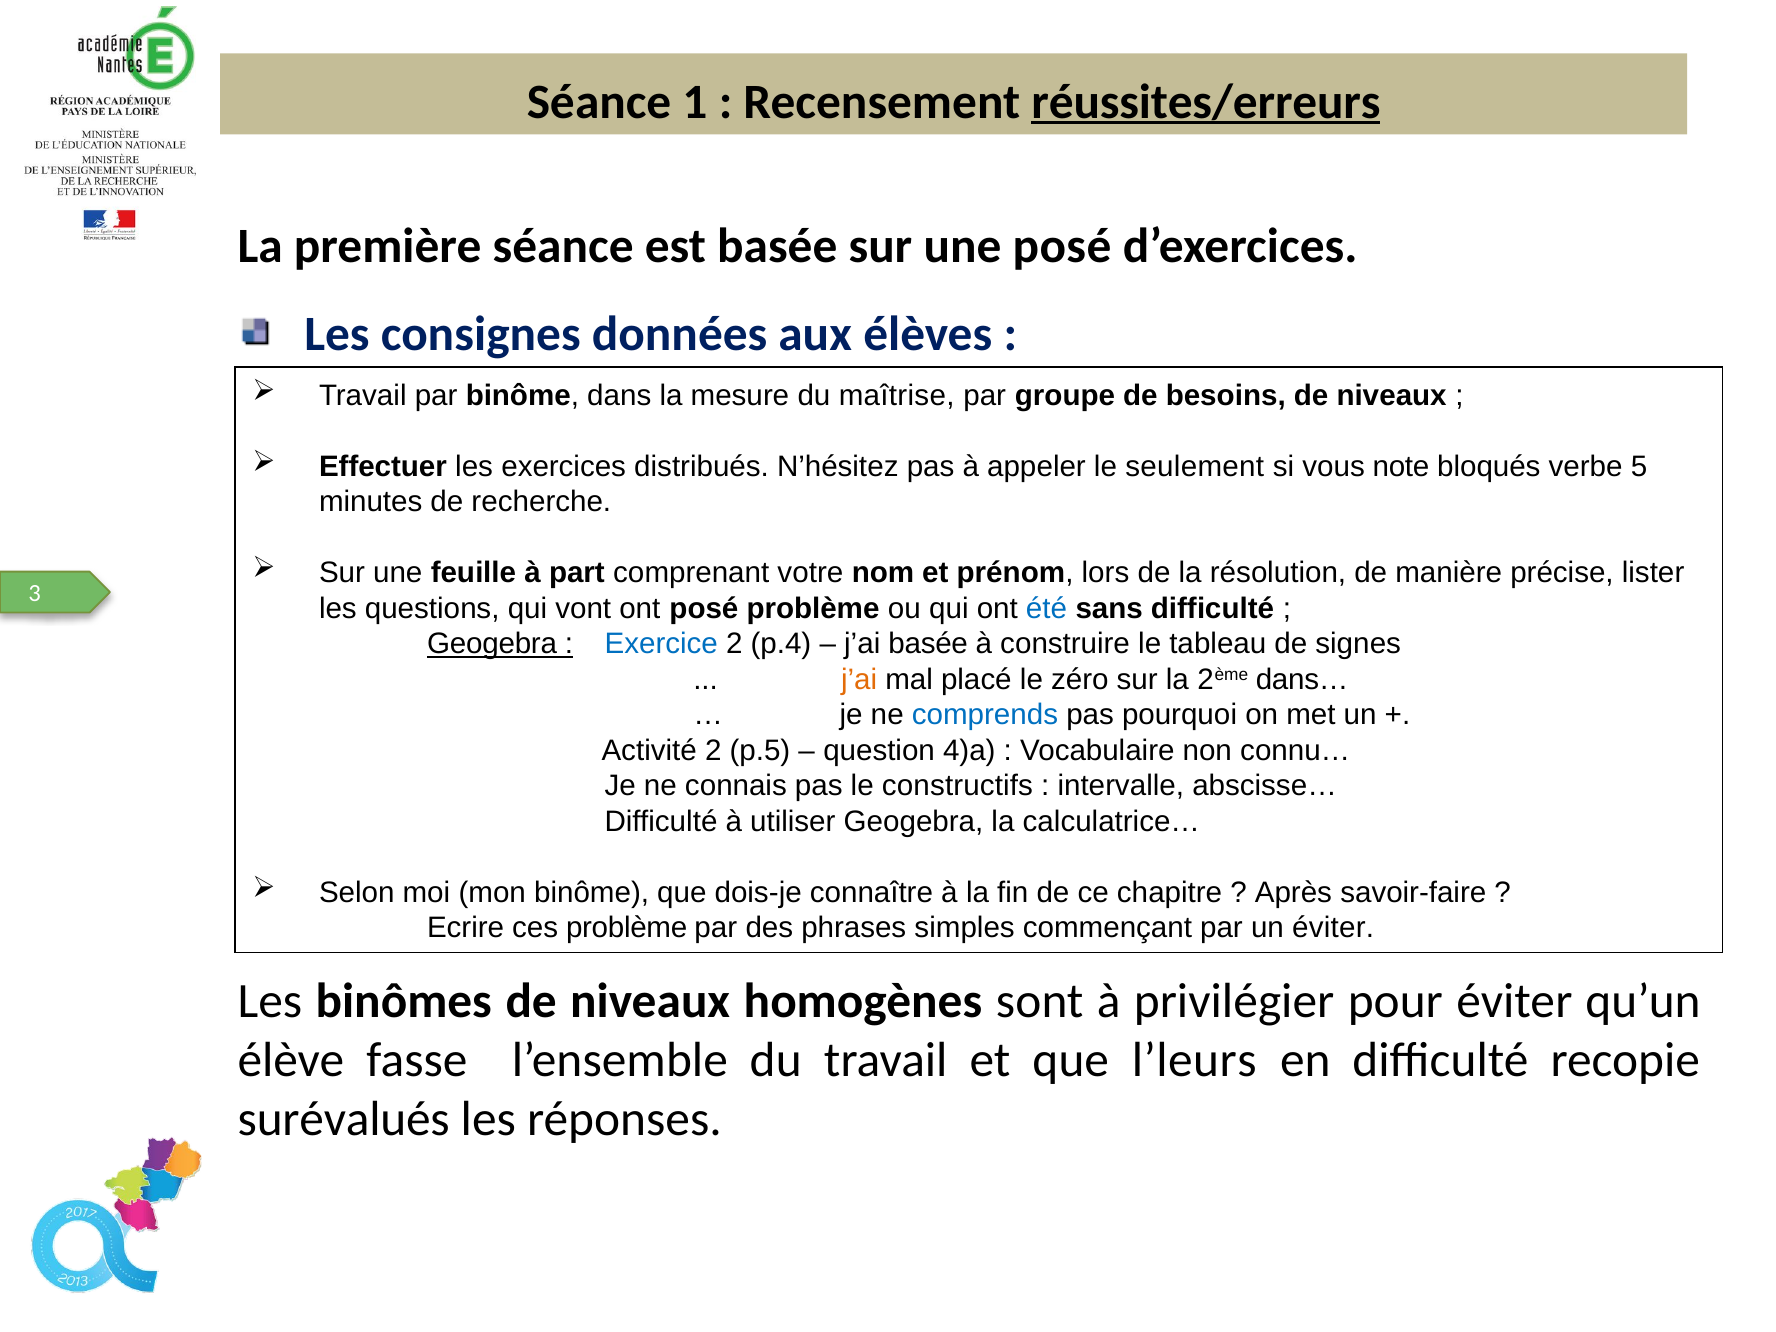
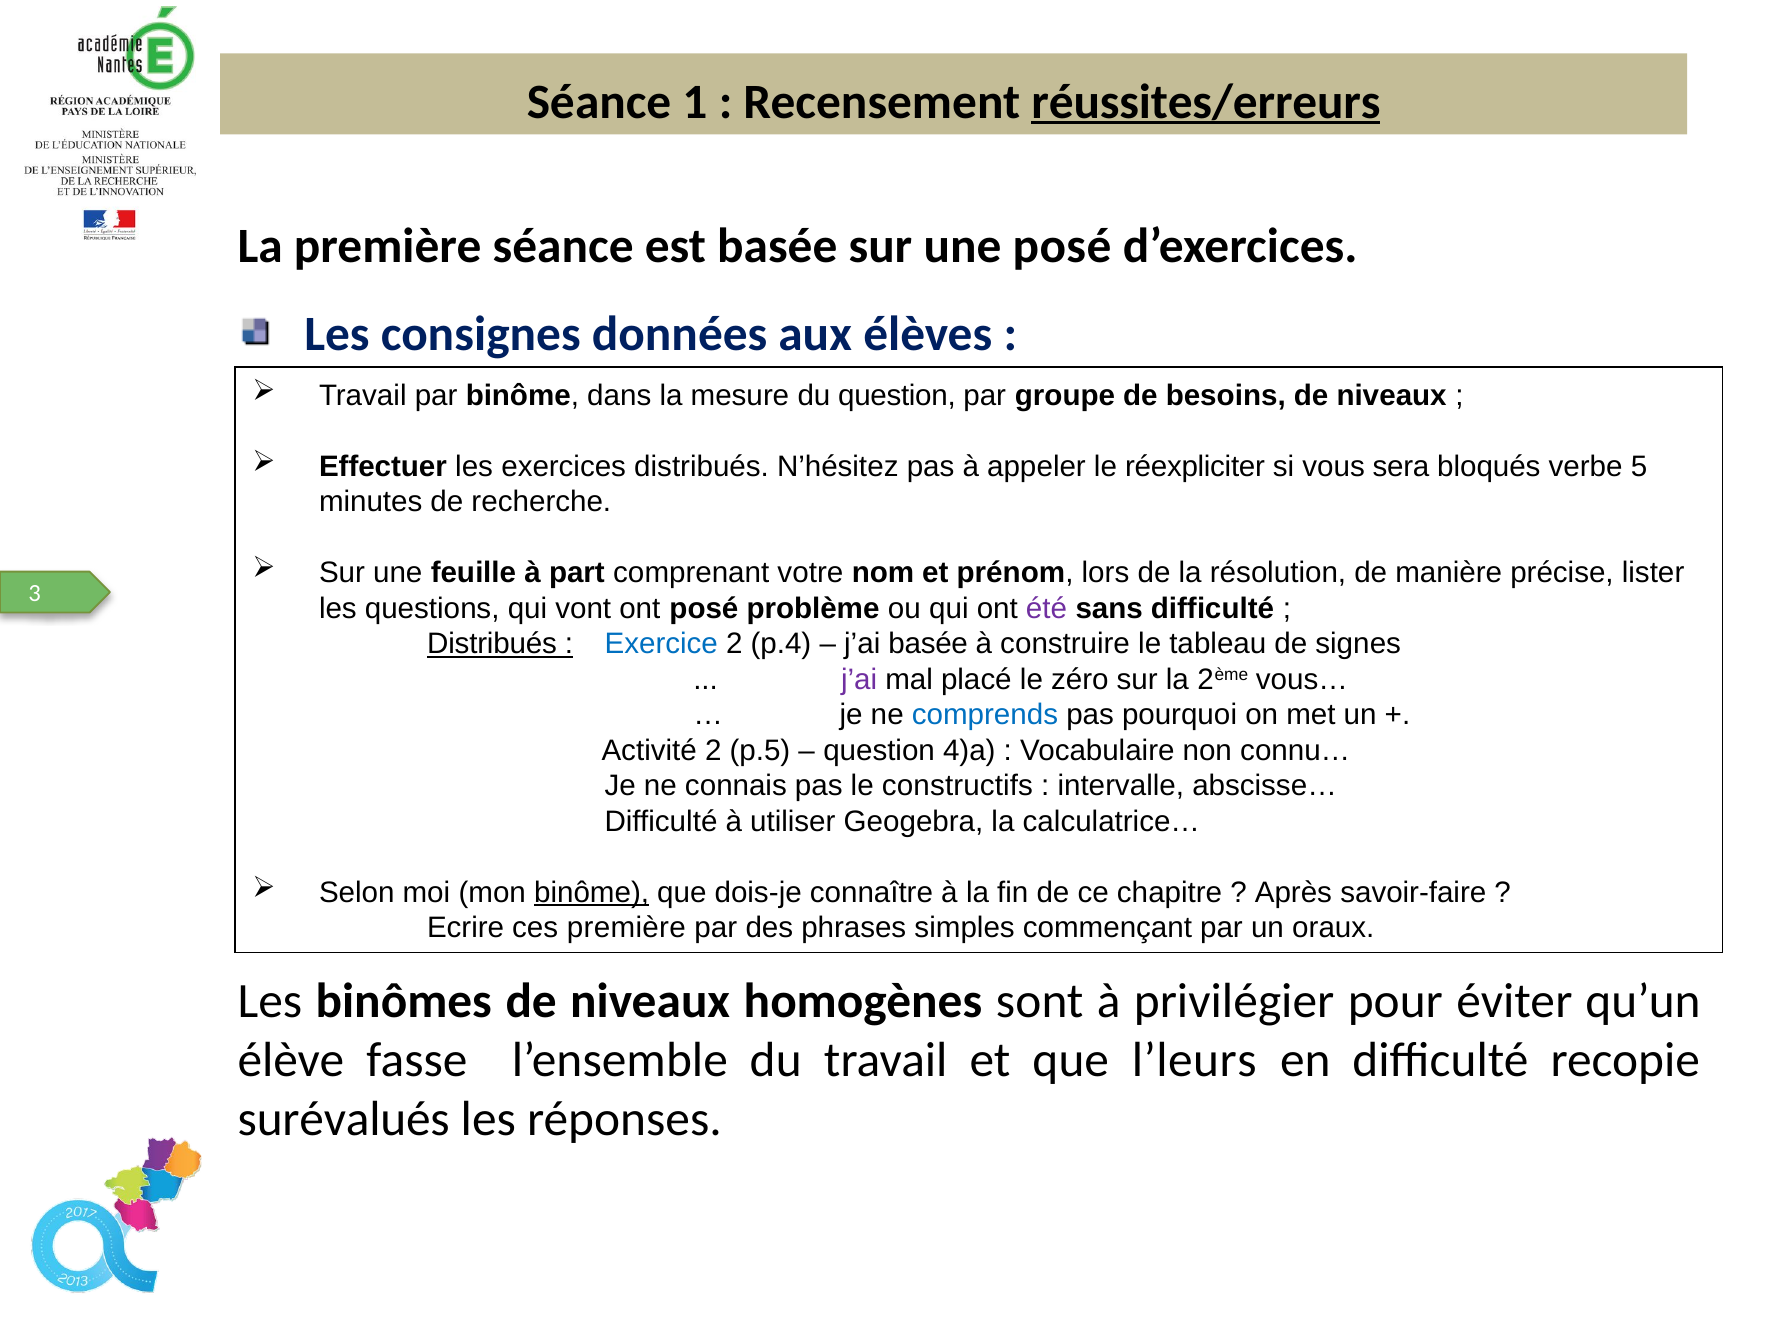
du maîtrise: maîtrise -> question
seulement: seulement -> réexpliciter
note: note -> sera
été colour: blue -> purple
Geogebra at (492, 644): Geogebra -> Distribués
j’ai at (859, 679) colour: orange -> purple
dans…: dans… -> vous…
binôme at (592, 893) underline: none -> present
ces problème: problème -> première
un éviter: éviter -> oraux
